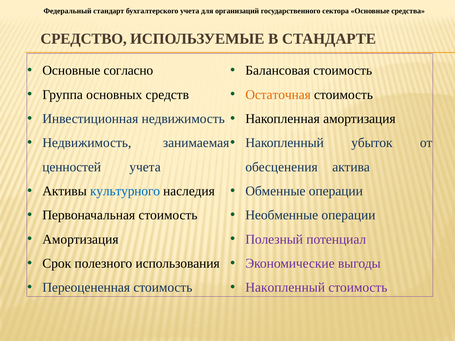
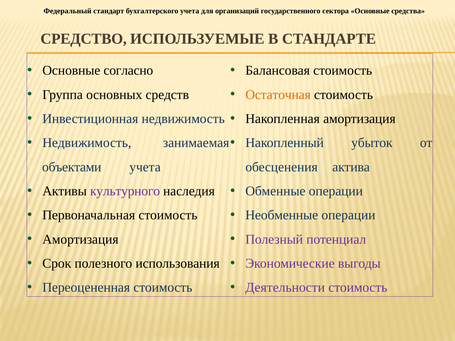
ценностей: ценностей -> объектами
культурного colour: blue -> purple
Накопленный at (285, 288): Накопленный -> Деятельности
